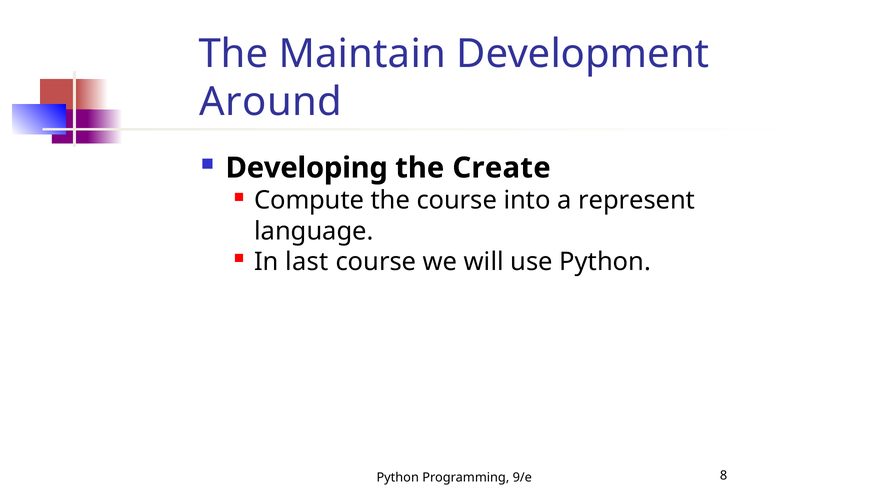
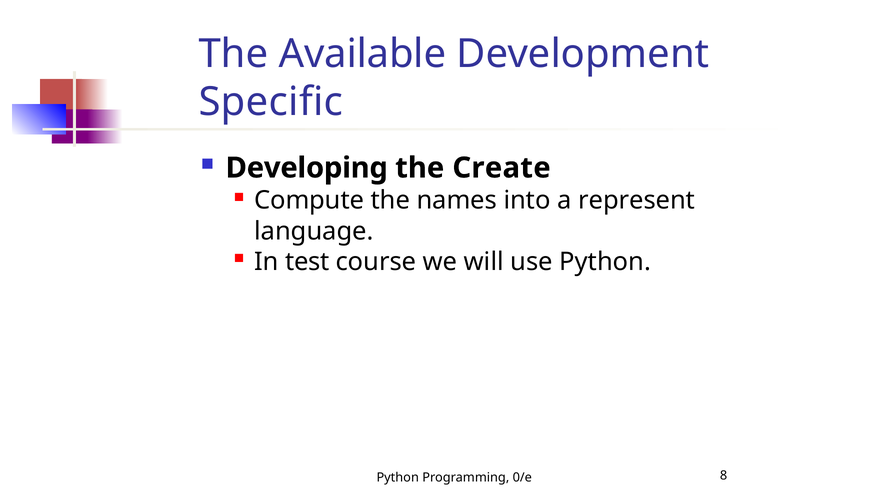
Maintain: Maintain -> Available
Around: Around -> Specific
the course: course -> names
last: last -> test
9/e: 9/e -> 0/e
